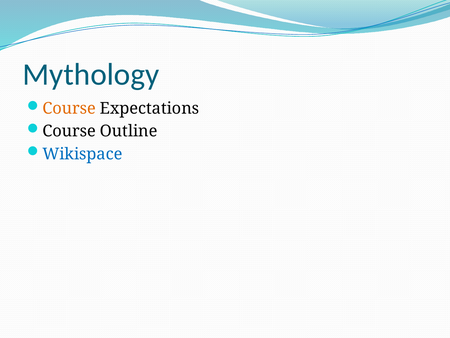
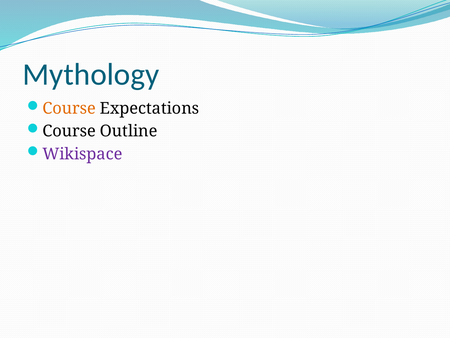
Wikispace colour: blue -> purple
